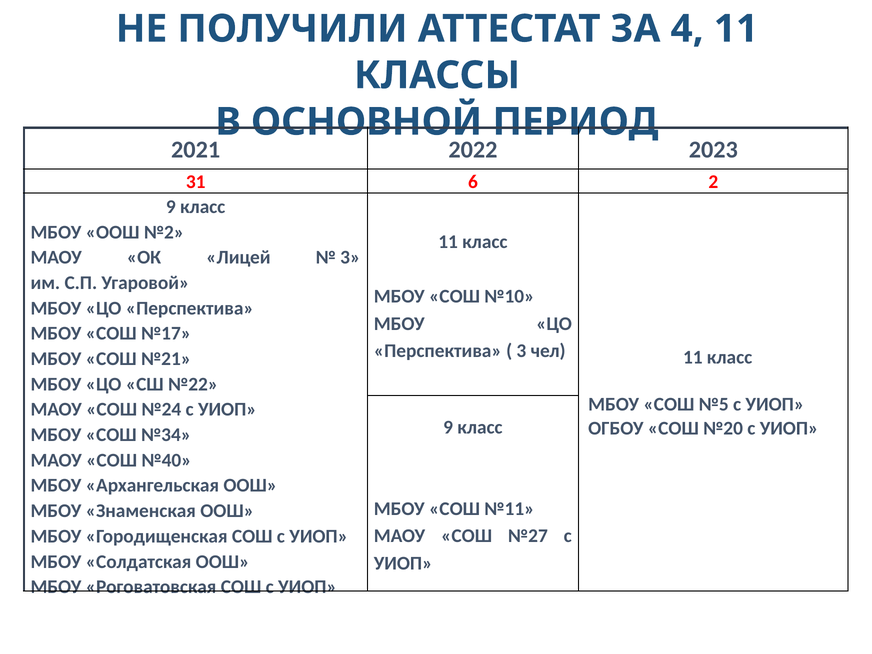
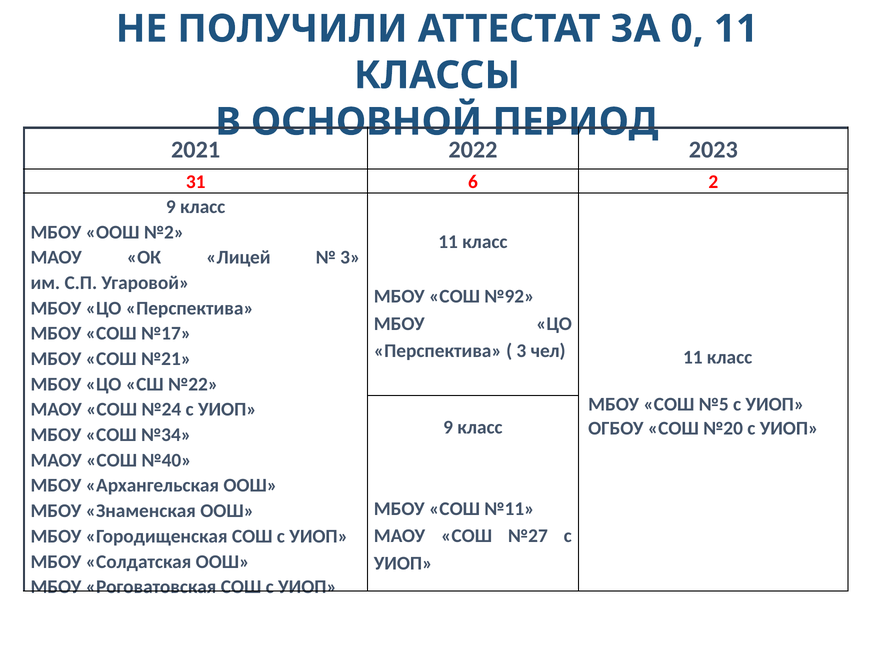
4: 4 -> 0
№10: №10 -> №92
